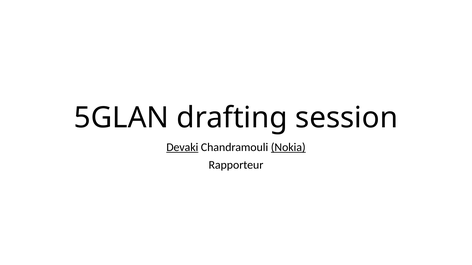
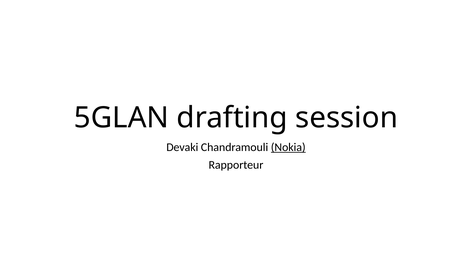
Devaki underline: present -> none
